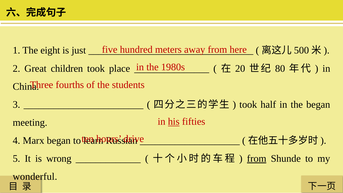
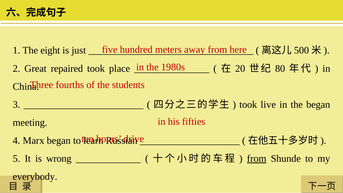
children: children -> repaired
half: half -> live
his underline: present -> none
wonderful: wonderful -> everybody
